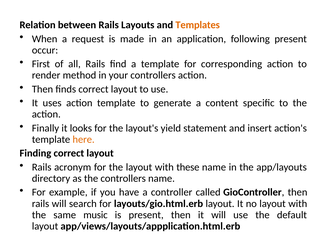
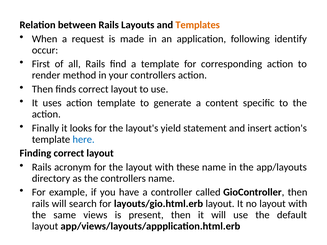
following present: present -> identify
here colour: orange -> blue
music: music -> views
